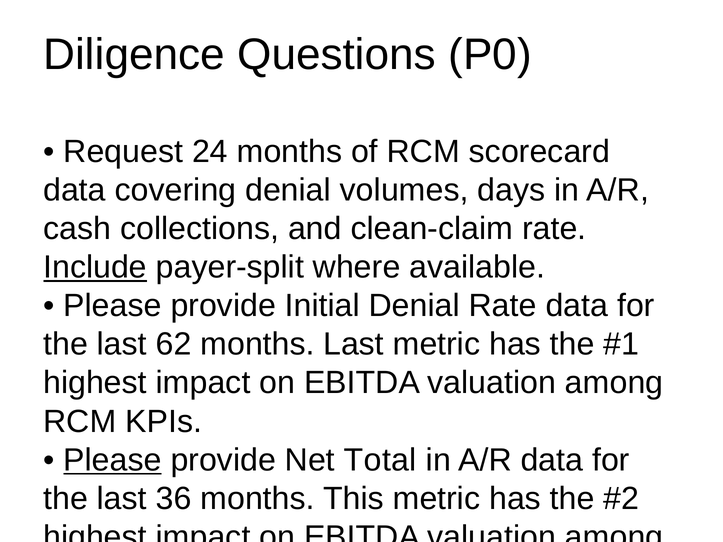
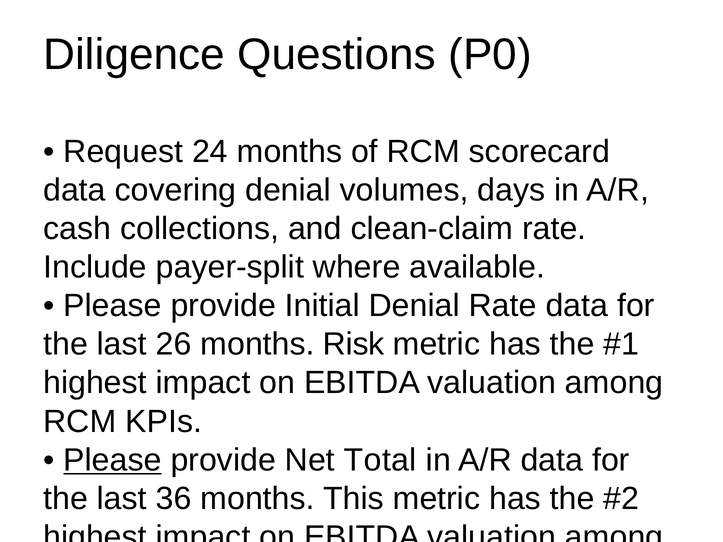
Include underline: present -> none
62: 62 -> 26
months Last: Last -> Risk
